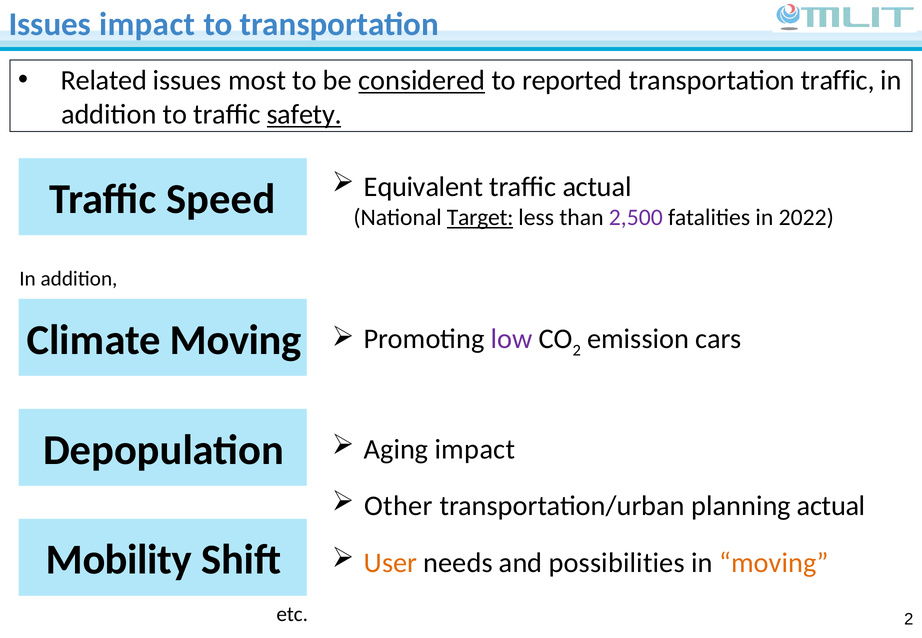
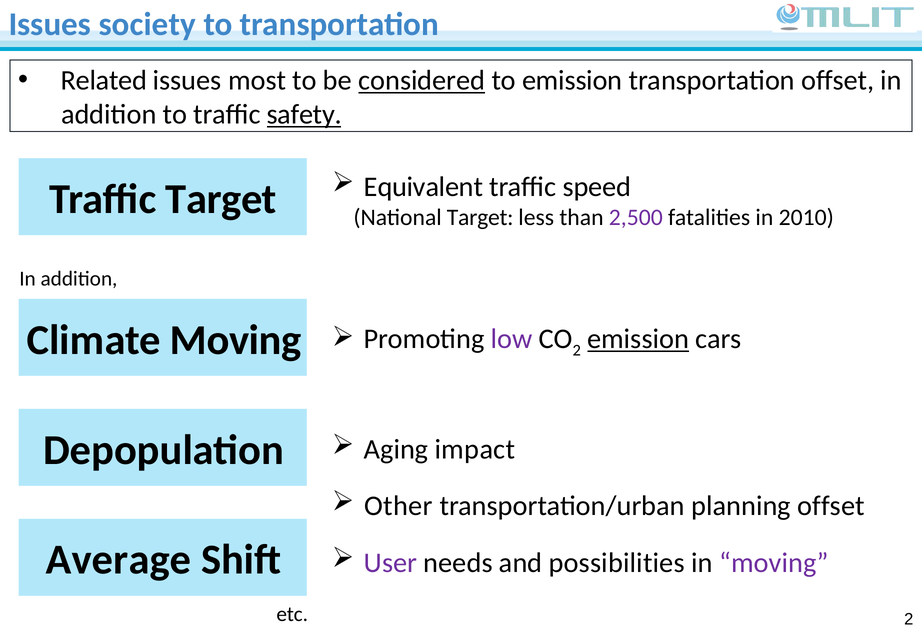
Issues impact: impact -> society
to reported: reported -> emission
transportation traffic: traffic -> offset
traffic actual: actual -> speed
Traffic Speed: Speed -> Target
Target at (480, 218) underline: present -> none
2022: 2022 -> 2010
emission at (638, 339) underline: none -> present
planning actual: actual -> offset
Mobility: Mobility -> Average
User colour: orange -> purple
moving at (774, 563) colour: orange -> purple
